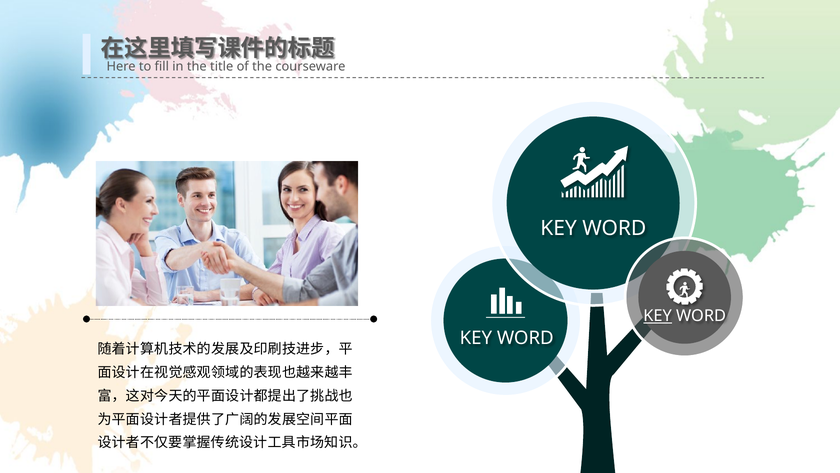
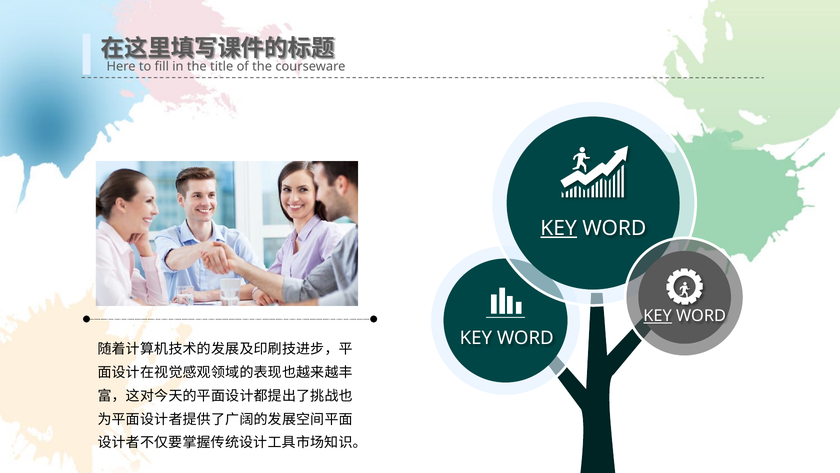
KEY at (559, 228) underline: none -> present
